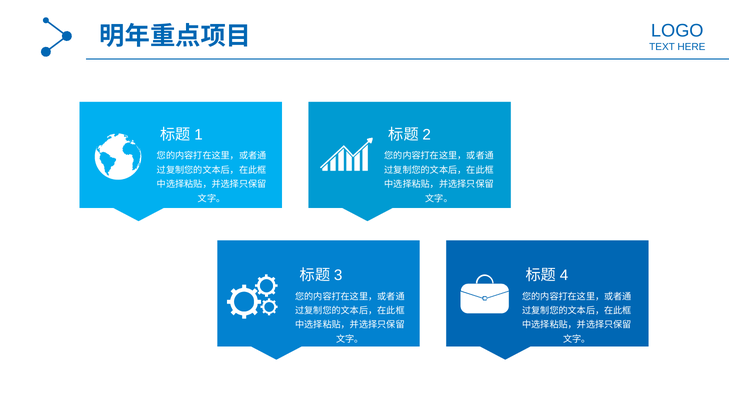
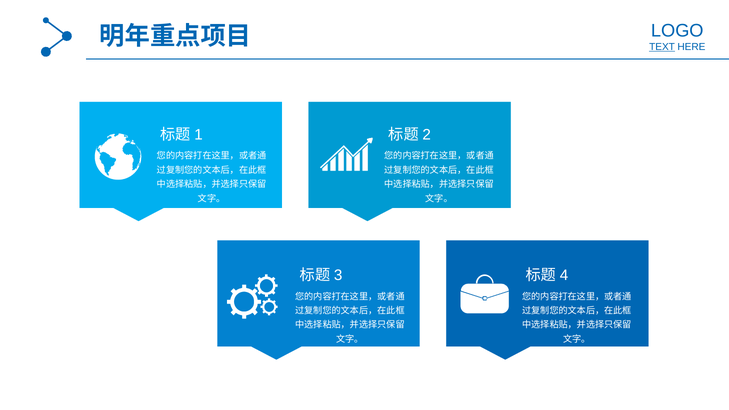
TEXT underline: none -> present
